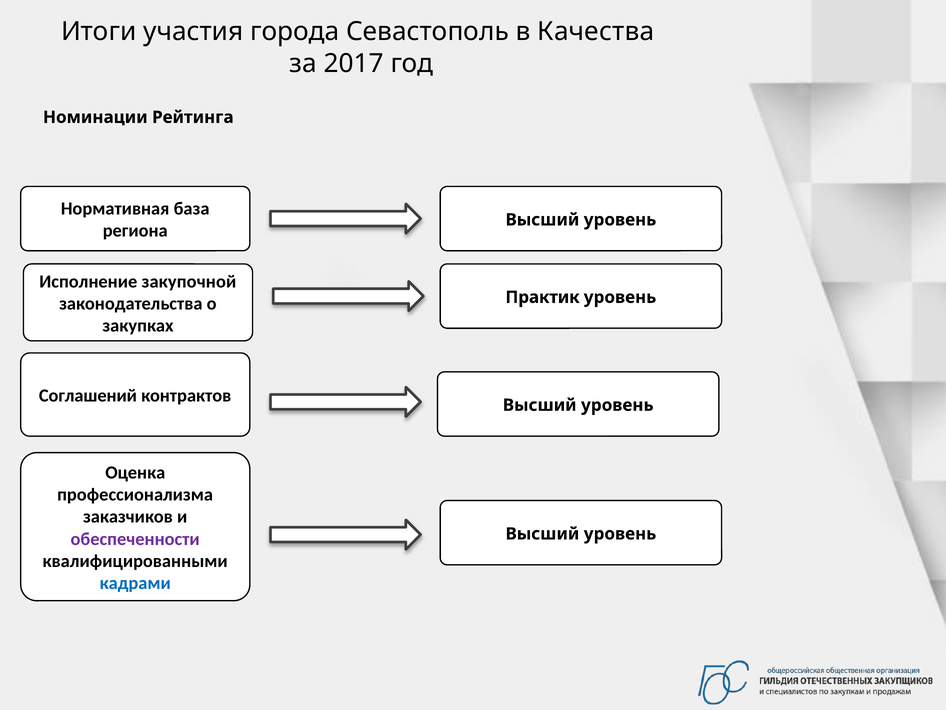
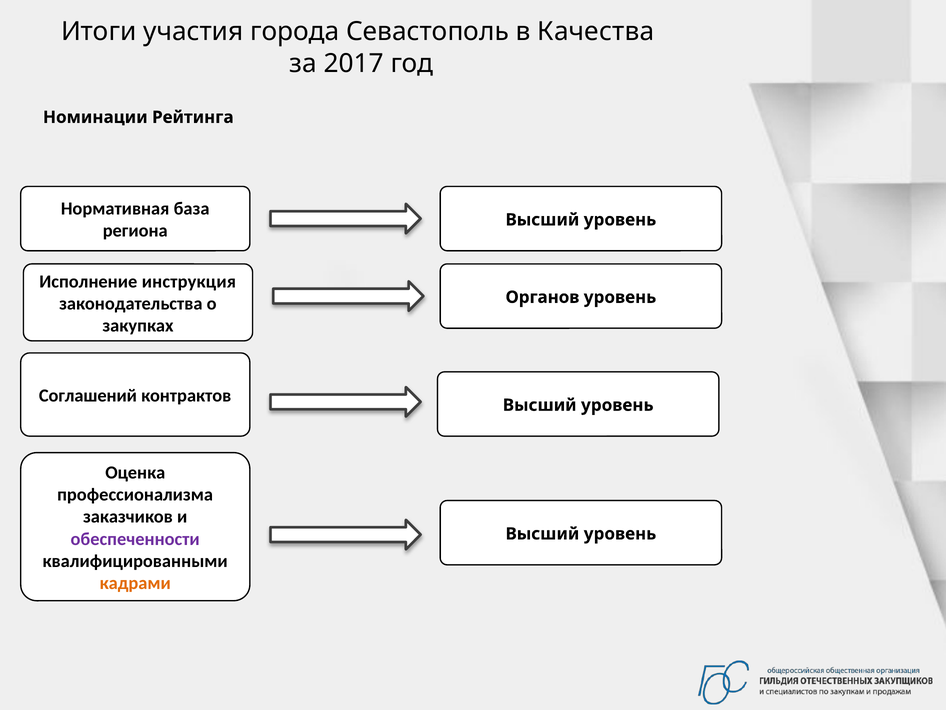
закупочной: закупочной -> инструкция
Практик: Практик -> Органов
кадрами colour: blue -> orange
